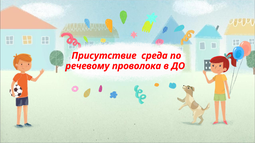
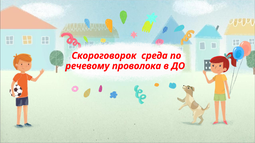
Присутствие: Присутствие -> Скороговорок
